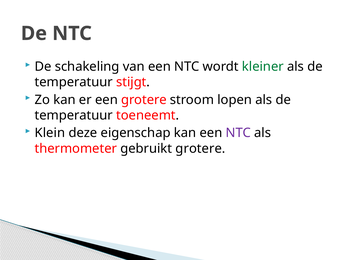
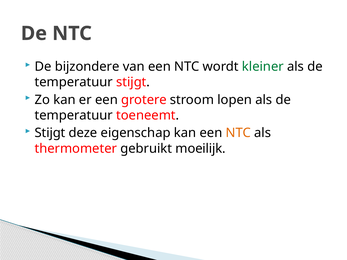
schakeling: schakeling -> bijzondere
Klein at (50, 133): Klein -> Stijgt
NTC at (238, 133) colour: purple -> orange
gebruikt grotere: grotere -> moeilijk
